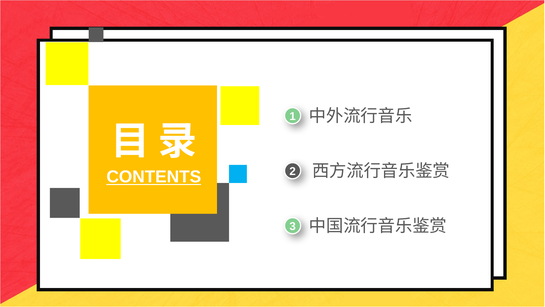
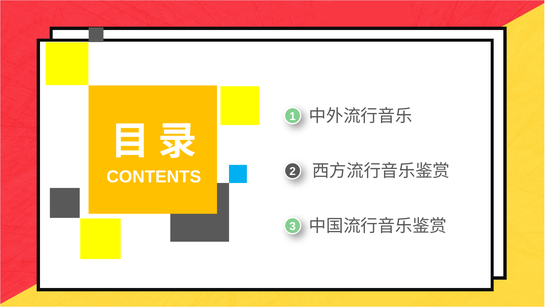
CONTENTS underline: present -> none
